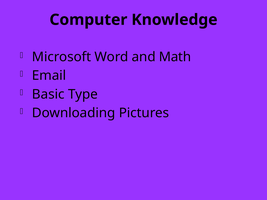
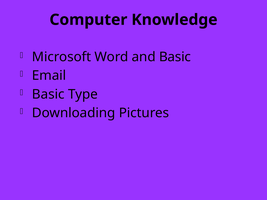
and Math: Math -> Basic
